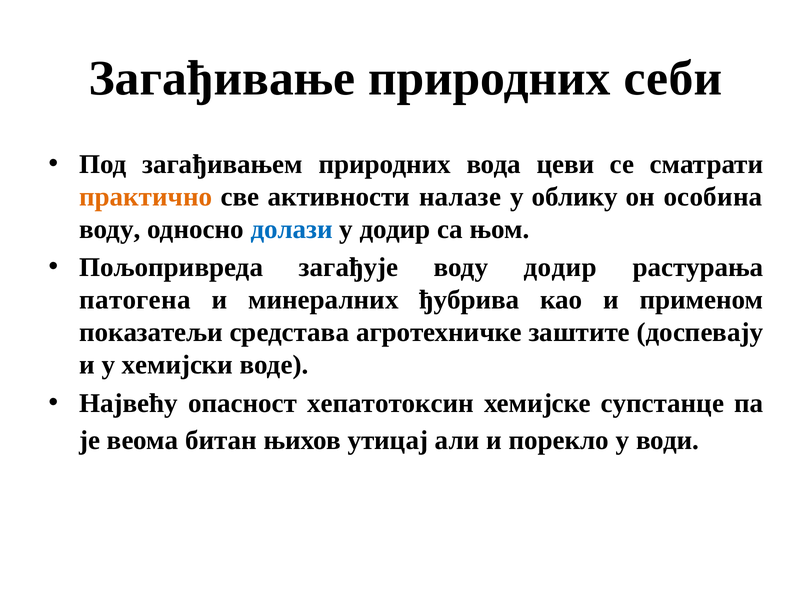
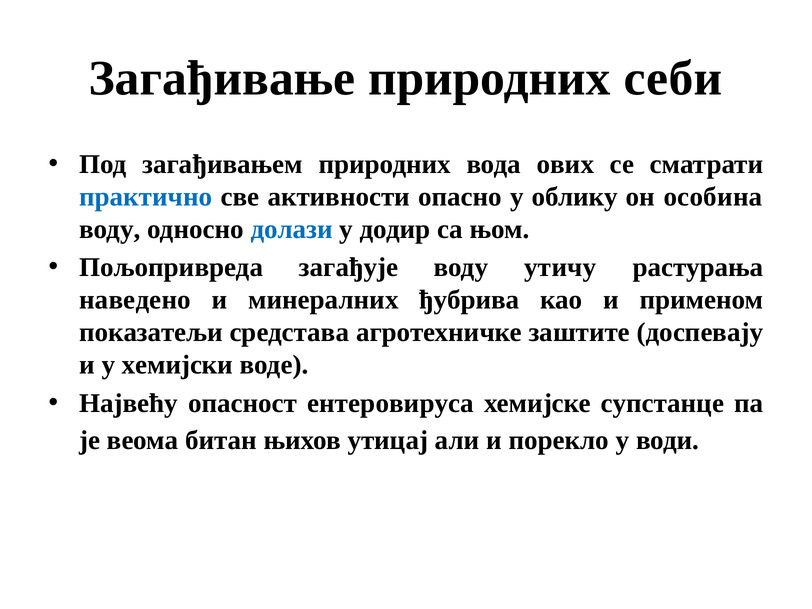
цеви: цеви -> ових
практично colour: orange -> blue
налазе: налазе -> опасно
воду додир: додир -> утичу
патогена: патогена -> наведено
хепатотоксин: хепатотоксин -> ентеровируса
